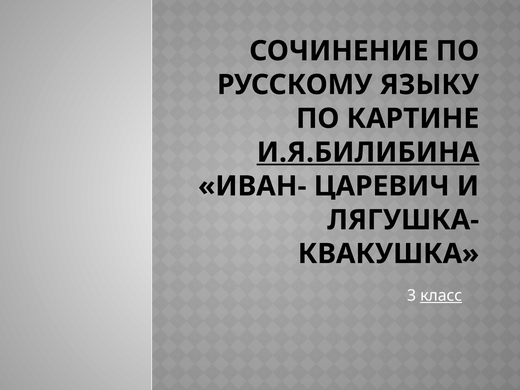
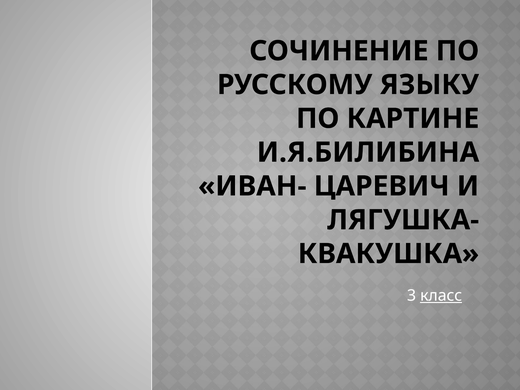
И.Я.БИЛИБИНА underline: present -> none
